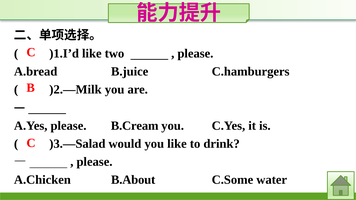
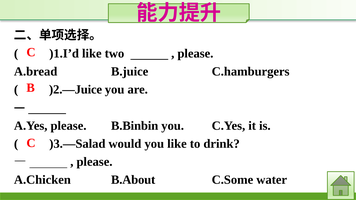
)2.—Milk: )2.—Milk -> )2.—Juice
B.Cream: B.Cream -> B.Binbin
